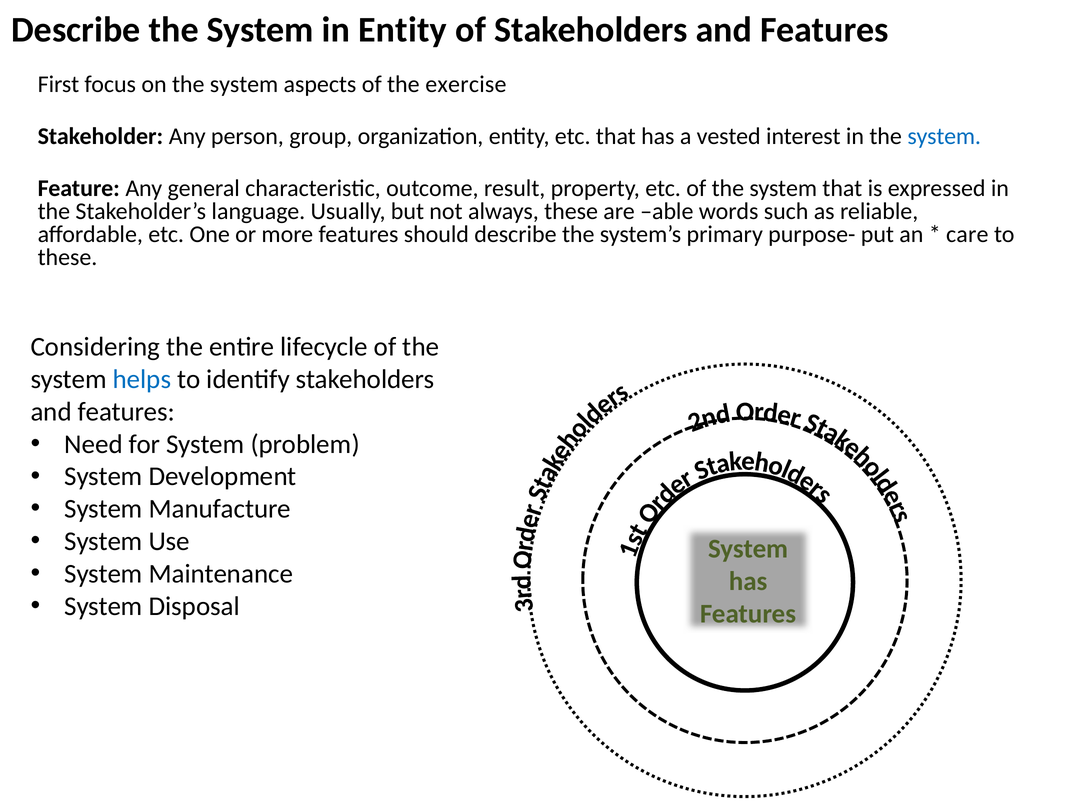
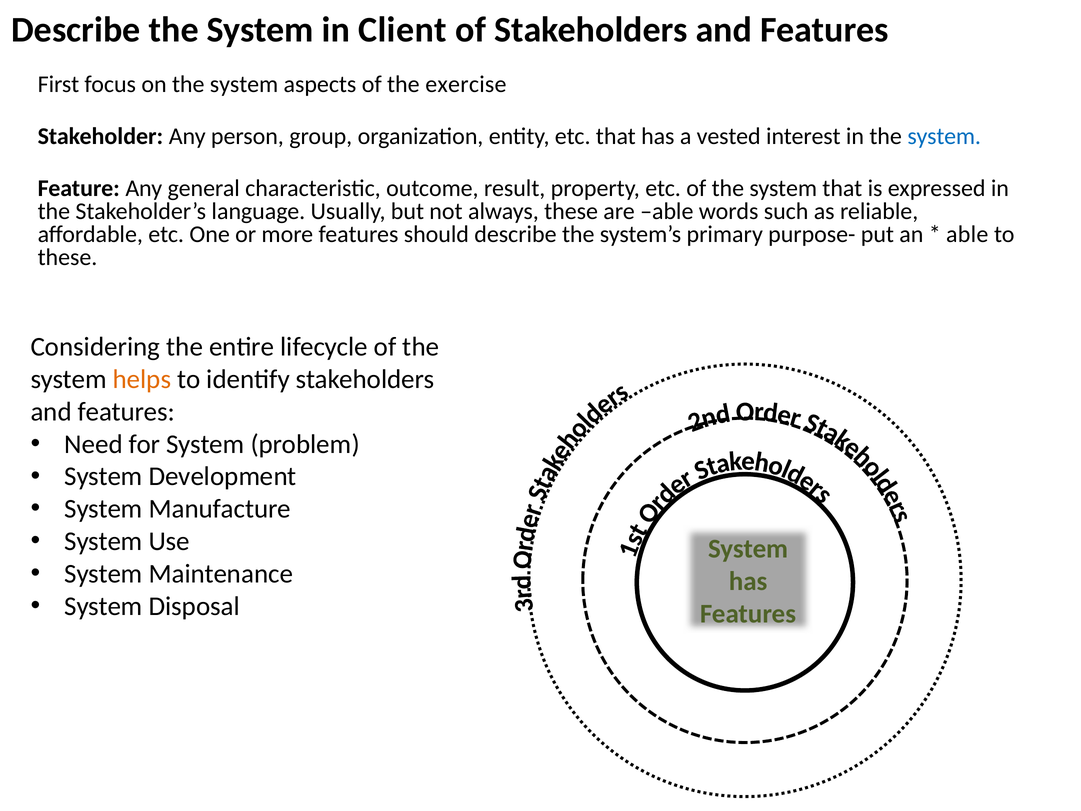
in Entity: Entity -> Client
care at (967, 234): care -> able
helps colour: blue -> orange
